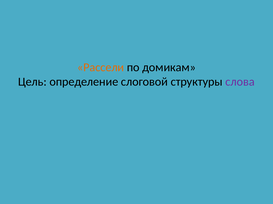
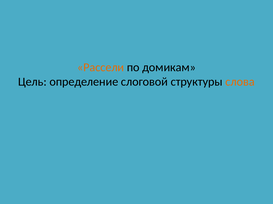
слова colour: purple -> orange
